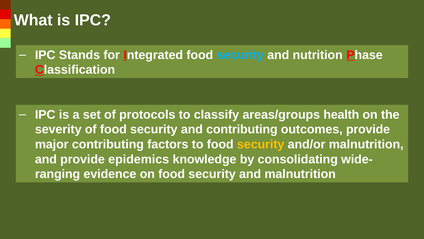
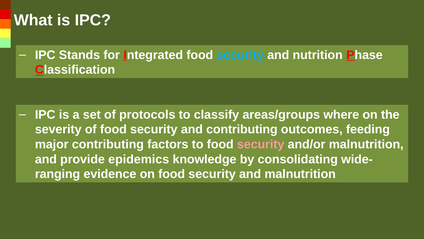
health: health -> where
outcomes provide: provide -> feeding
security at (261, 144) colour: yellow -> pink
